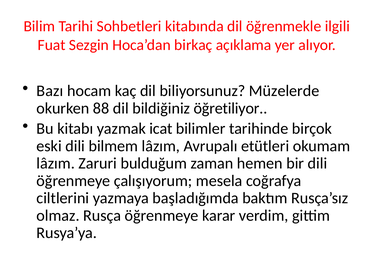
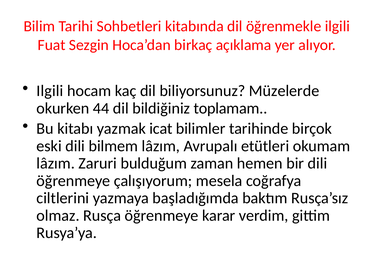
Bazı at (50, 91): Bazı -> Ilgili
88: 88 -> 44
öğretiliyor: öğretiliyor -> toplamam
